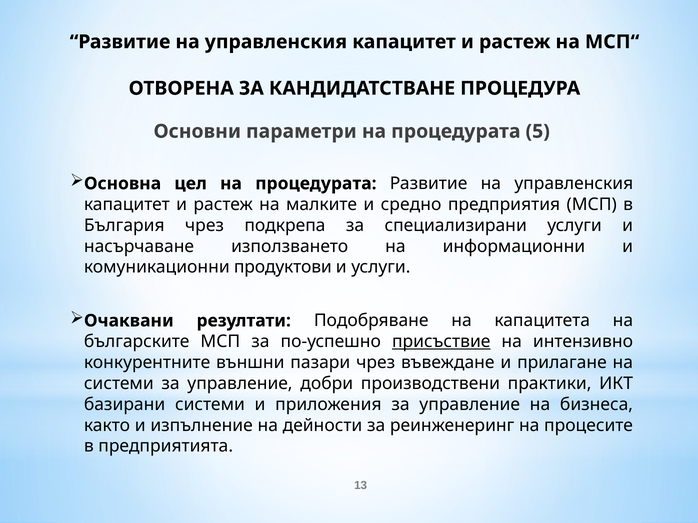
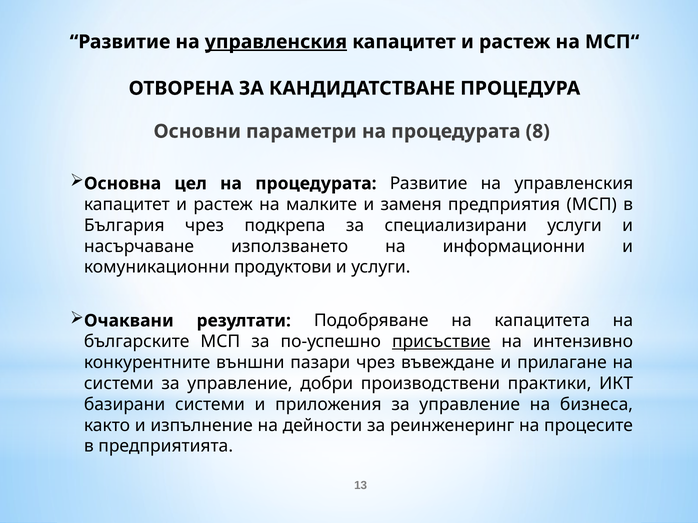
управленския at (276, 42) underline: none -> present
5: 5 -> 8
средно: средно -> заменя
